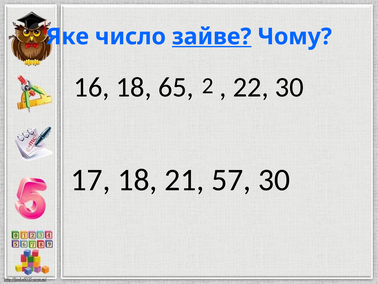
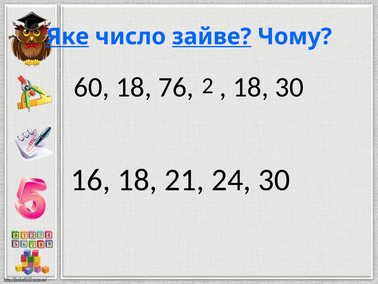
Яке underline: none -> present
16: 16 -> 60
65: 65 -> 76
22 at (251, 87): 22 -> 18
17: 17 -> 16
57: 57 -> 24
